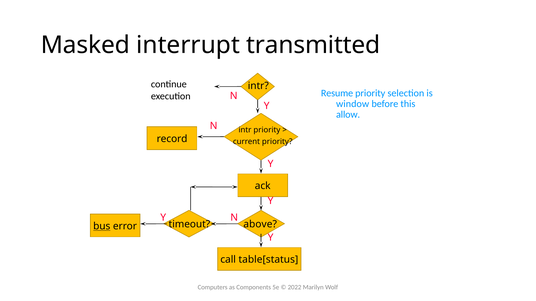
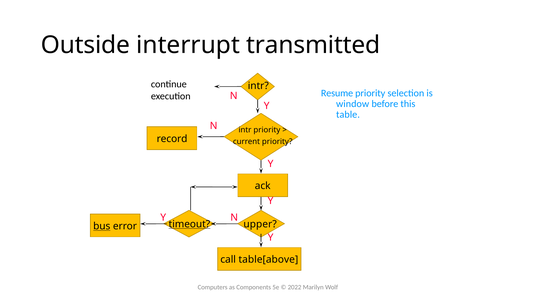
Masked: Masked -> Outside
allow: allow -> table
timeout underline: none -> present
above: above -> upper
table[status: table[status -> table[above
